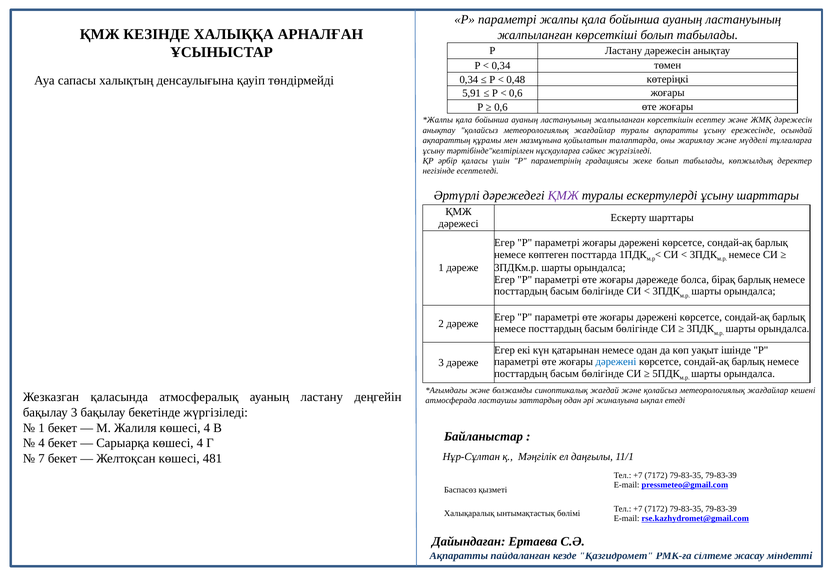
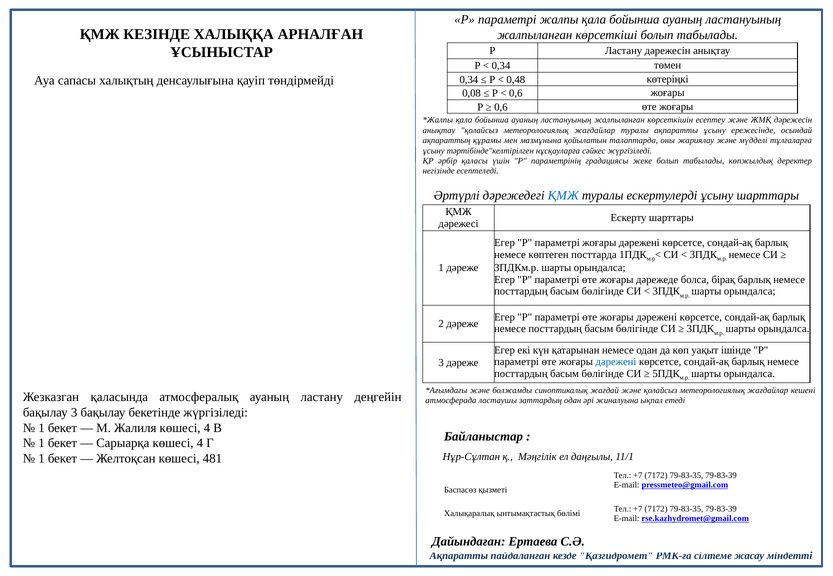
5,91: 5,91 -> 0,08
ҚМЖ at (563, 196) colour: purple -> blue
4 at (42, 444): 4 -> 1
7 at (42, 459): 7 -> 1
